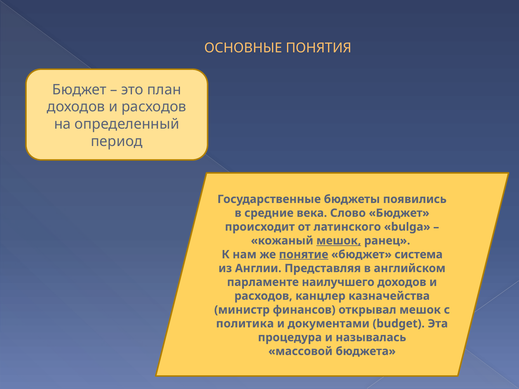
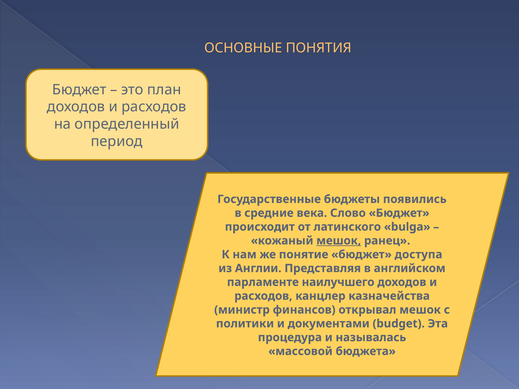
понятие underline: present -> none
система: система -> доступа
политика: политика -> политики
